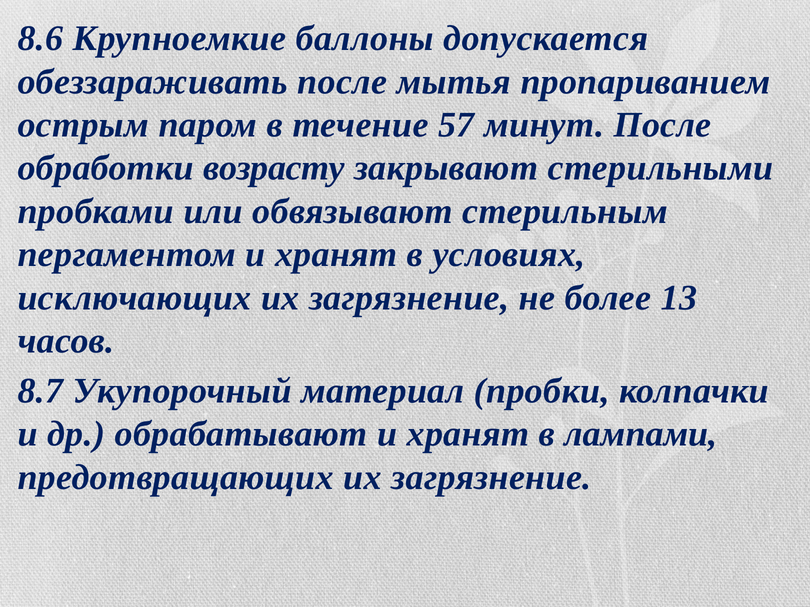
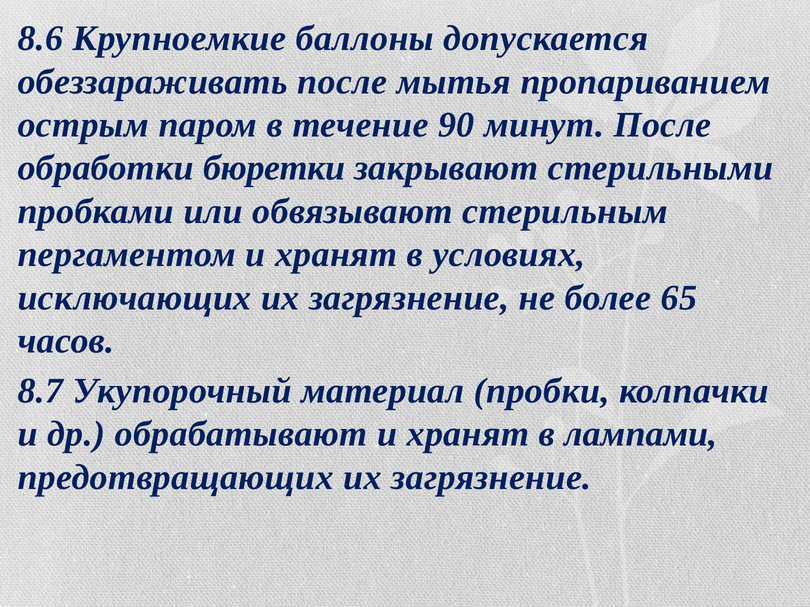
57: 57 -> 90
возрасту: возрасту -> бюретки
13: 13 -> 65
